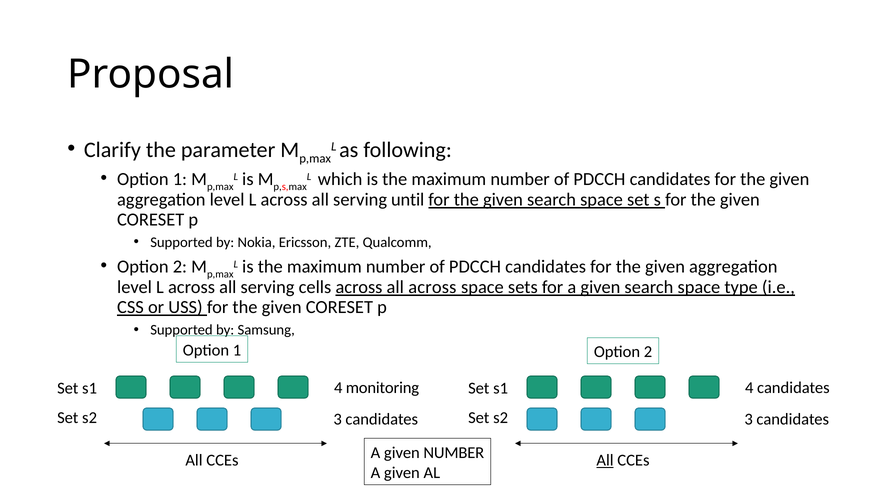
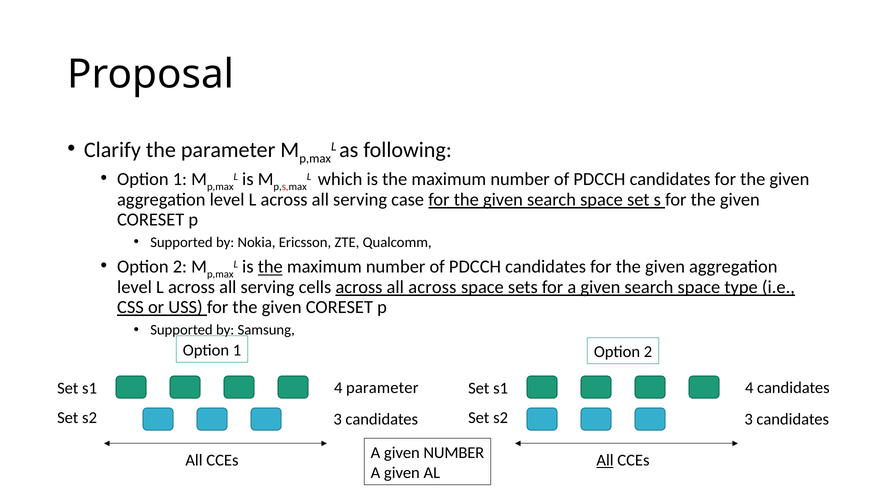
until: until -> case
the at (270, 267) underline: none -> present
4 monitoring: monitoring -> parameter
